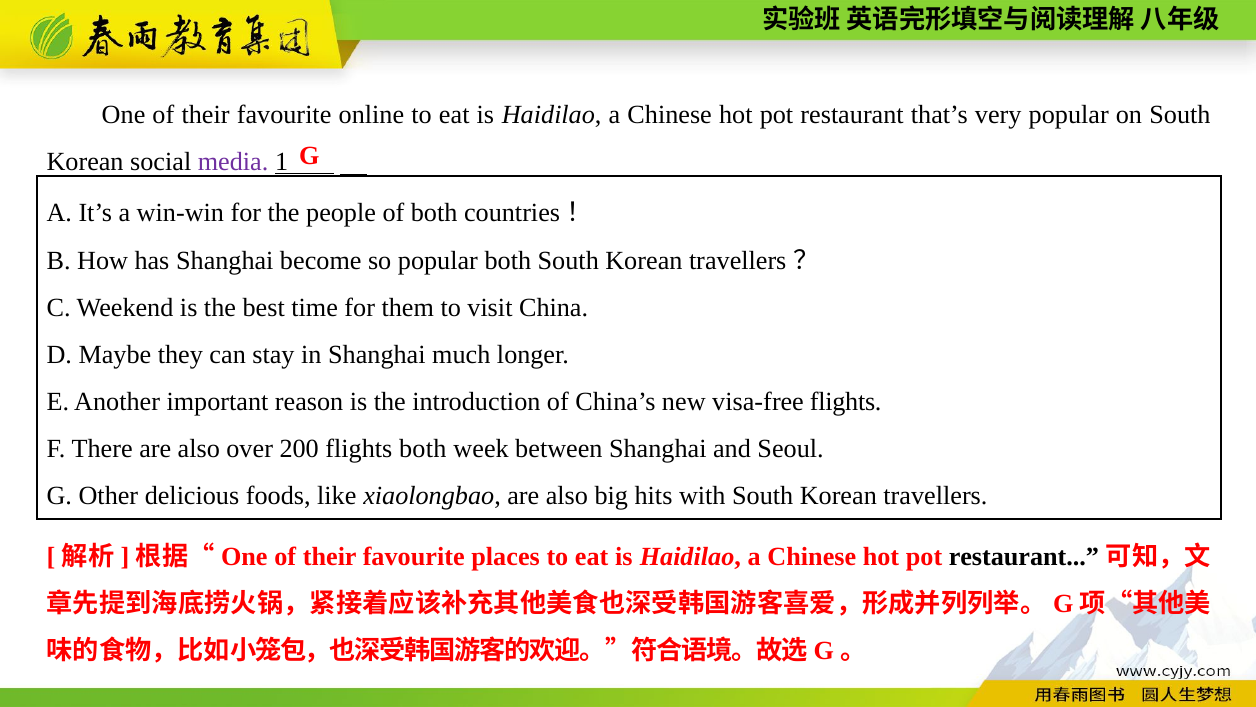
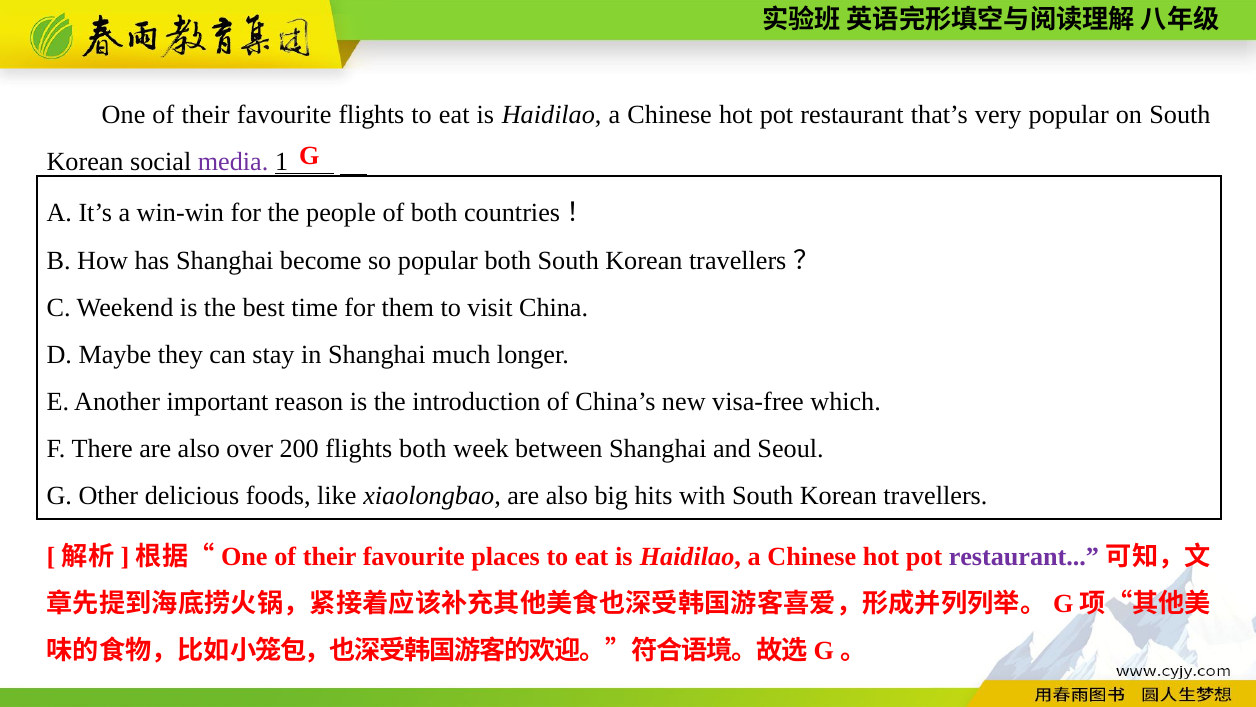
favourite online: online -> flights
visa-free flights: flights -> which
restaurant at (1024, 557) colour: black -> purple
